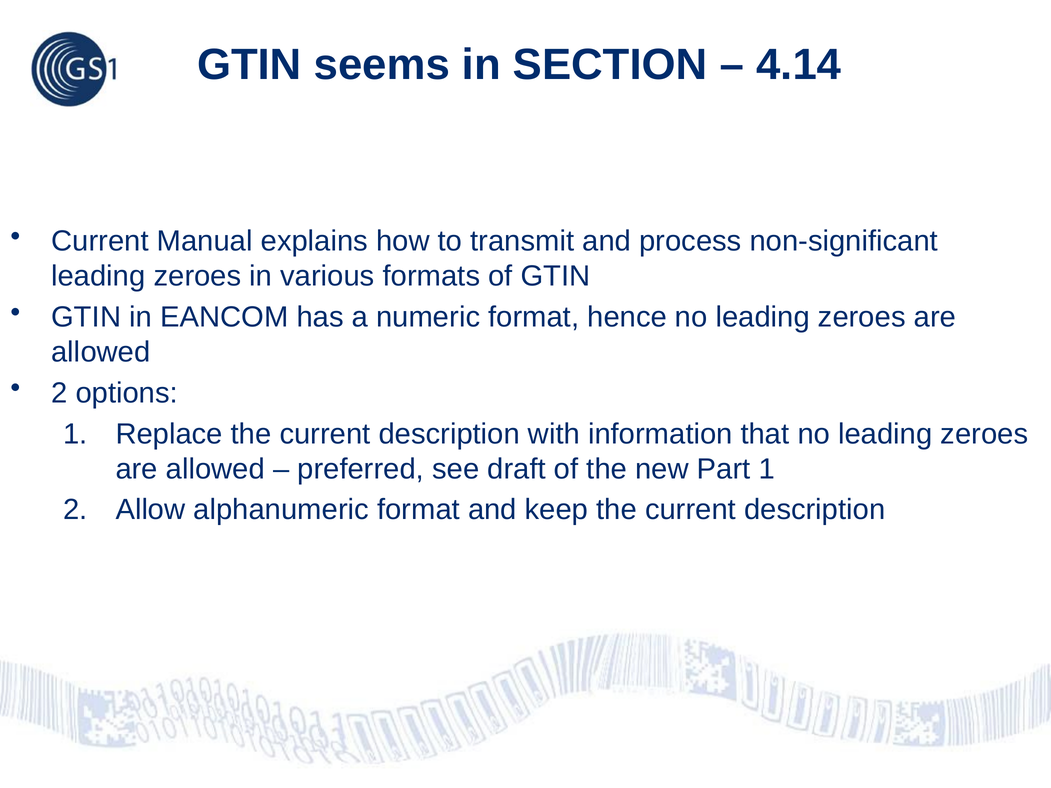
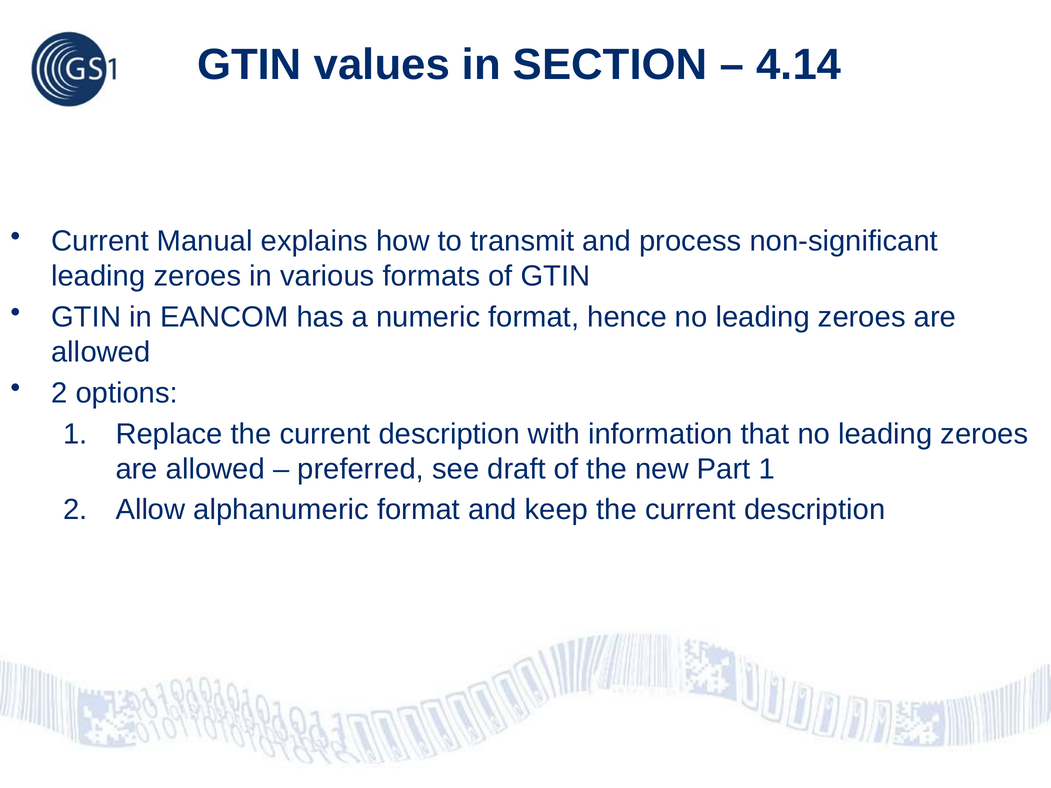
seems: seems -> values
